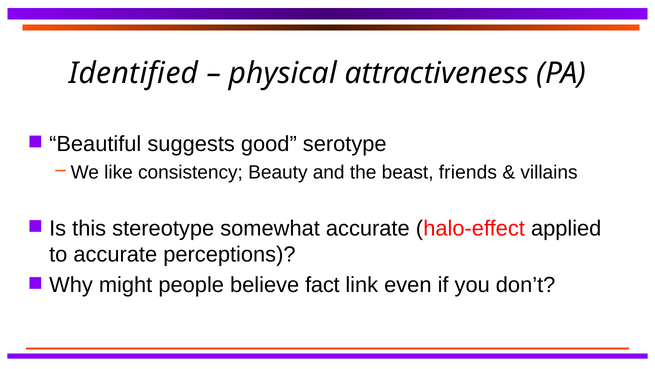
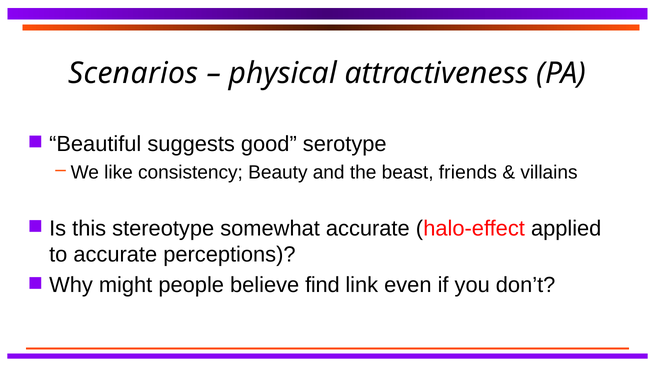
Identified: Identified -> Scenarios
fact: fact -> find
